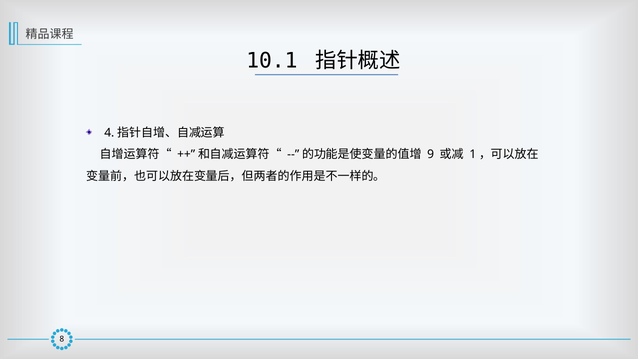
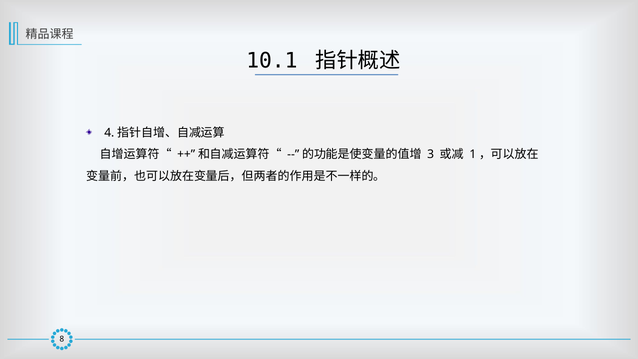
9: 9 -> 3
